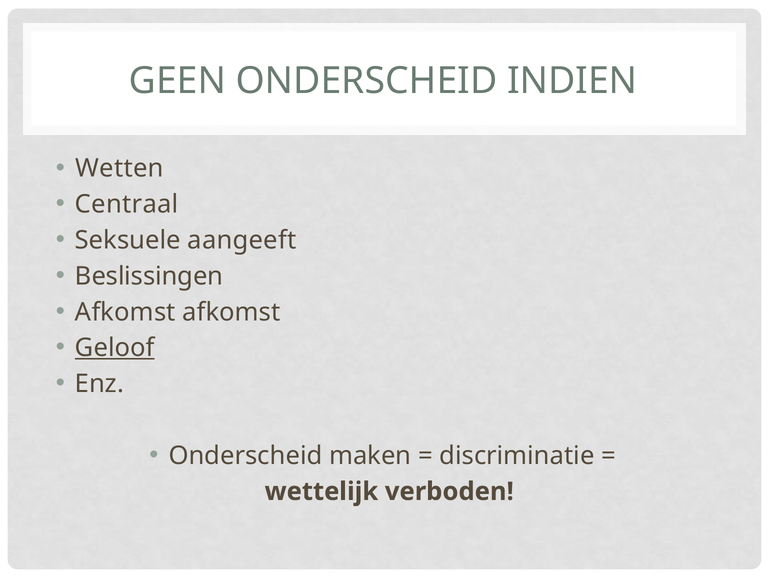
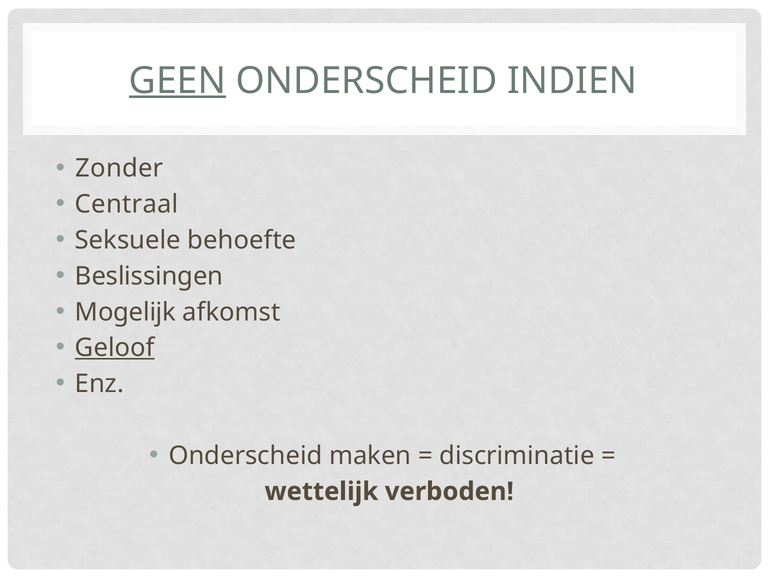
GEEN underline: none -> present
Wetten: Wetten -> Zonder
aangeeft: aangeeft -> behoefte
Afkomst at (125, 312): Afkomst -> Mogelijk
